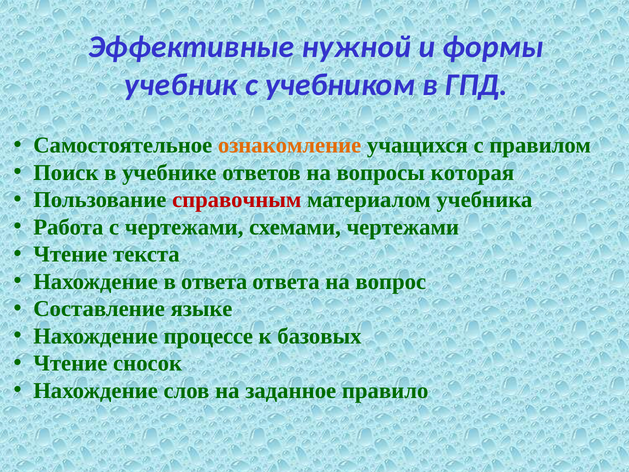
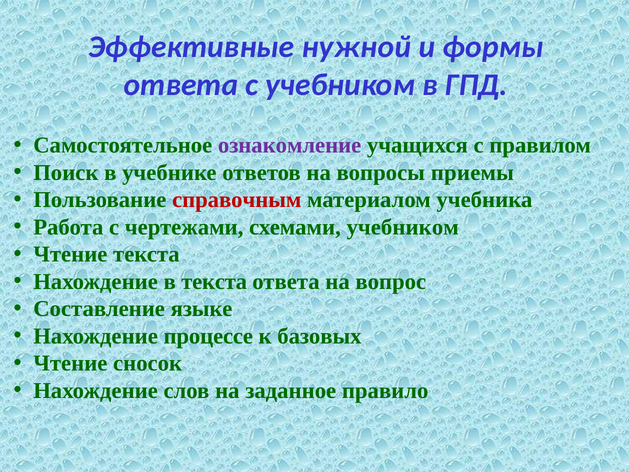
учебник at (181, 85): учебник -> ответа
ознакомление colour: orange -> purple
которая: которая -> приемы
схемами чертежами: чертежами -> учебником
в ответа: ответа -> текста
